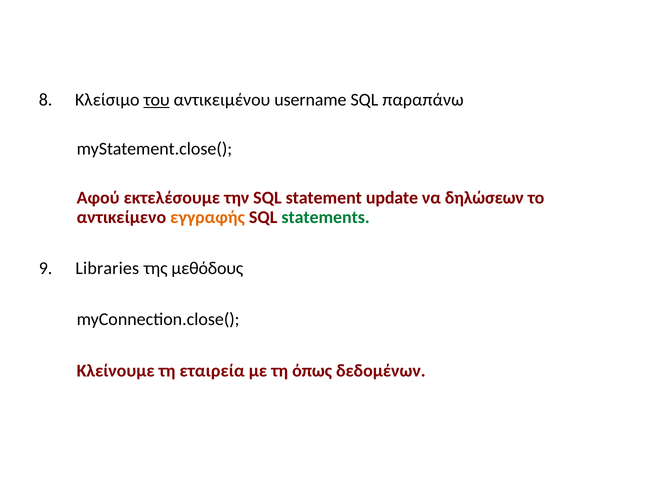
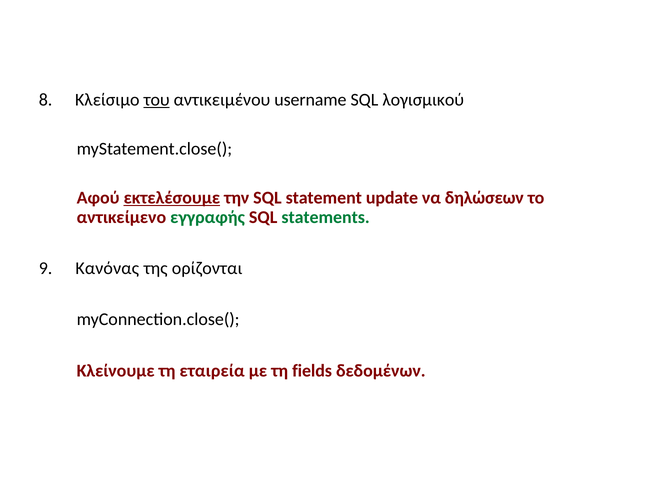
παραπάνω: παραπάνω -> λογισμικού
εκτελέσουμε underline: none -> present
εγγραφής colour: orange -> green
Libraries: Libraries -> Κανόνας
μεθόδους: μεθόδους -> ορίζονται
όπως: όπως -> fields
